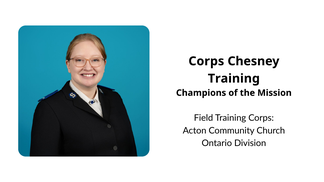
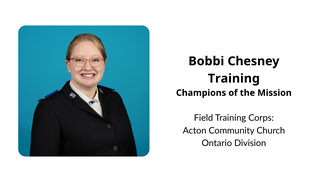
Corps at (206, 61): Corps -> Bobbi
